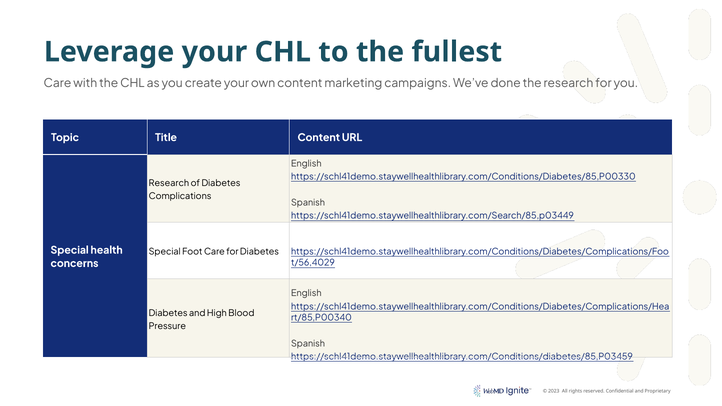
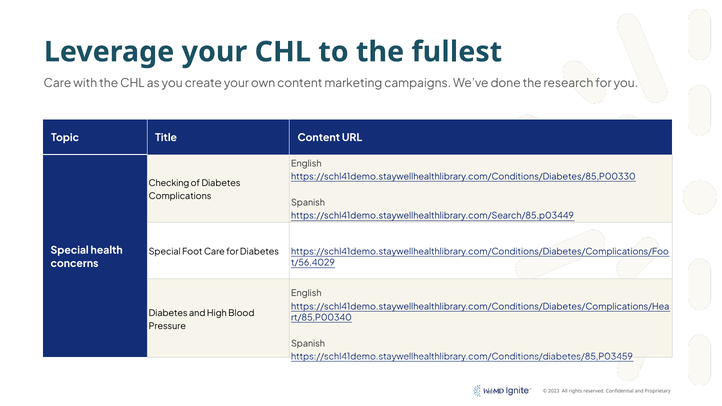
Research at (169, 183): Research -> Checking
